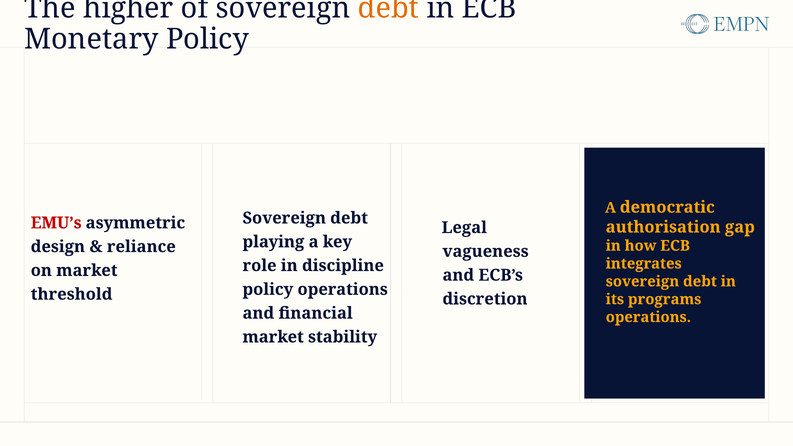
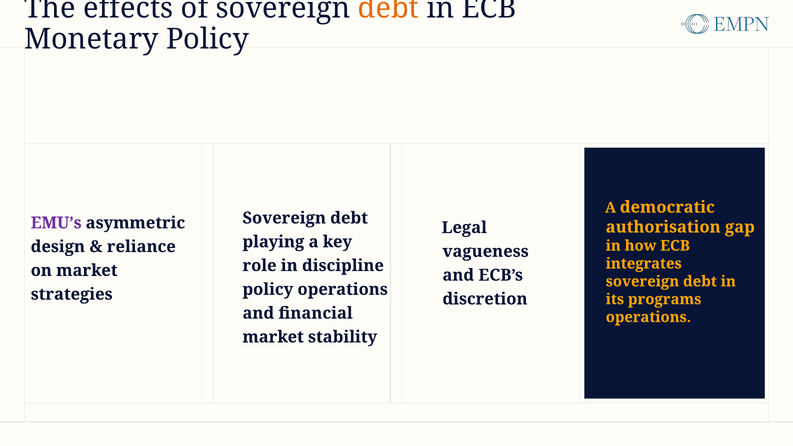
higher: higher -> effects
EMU’s colour: red -> purple
threshold: threshold -> strategies
